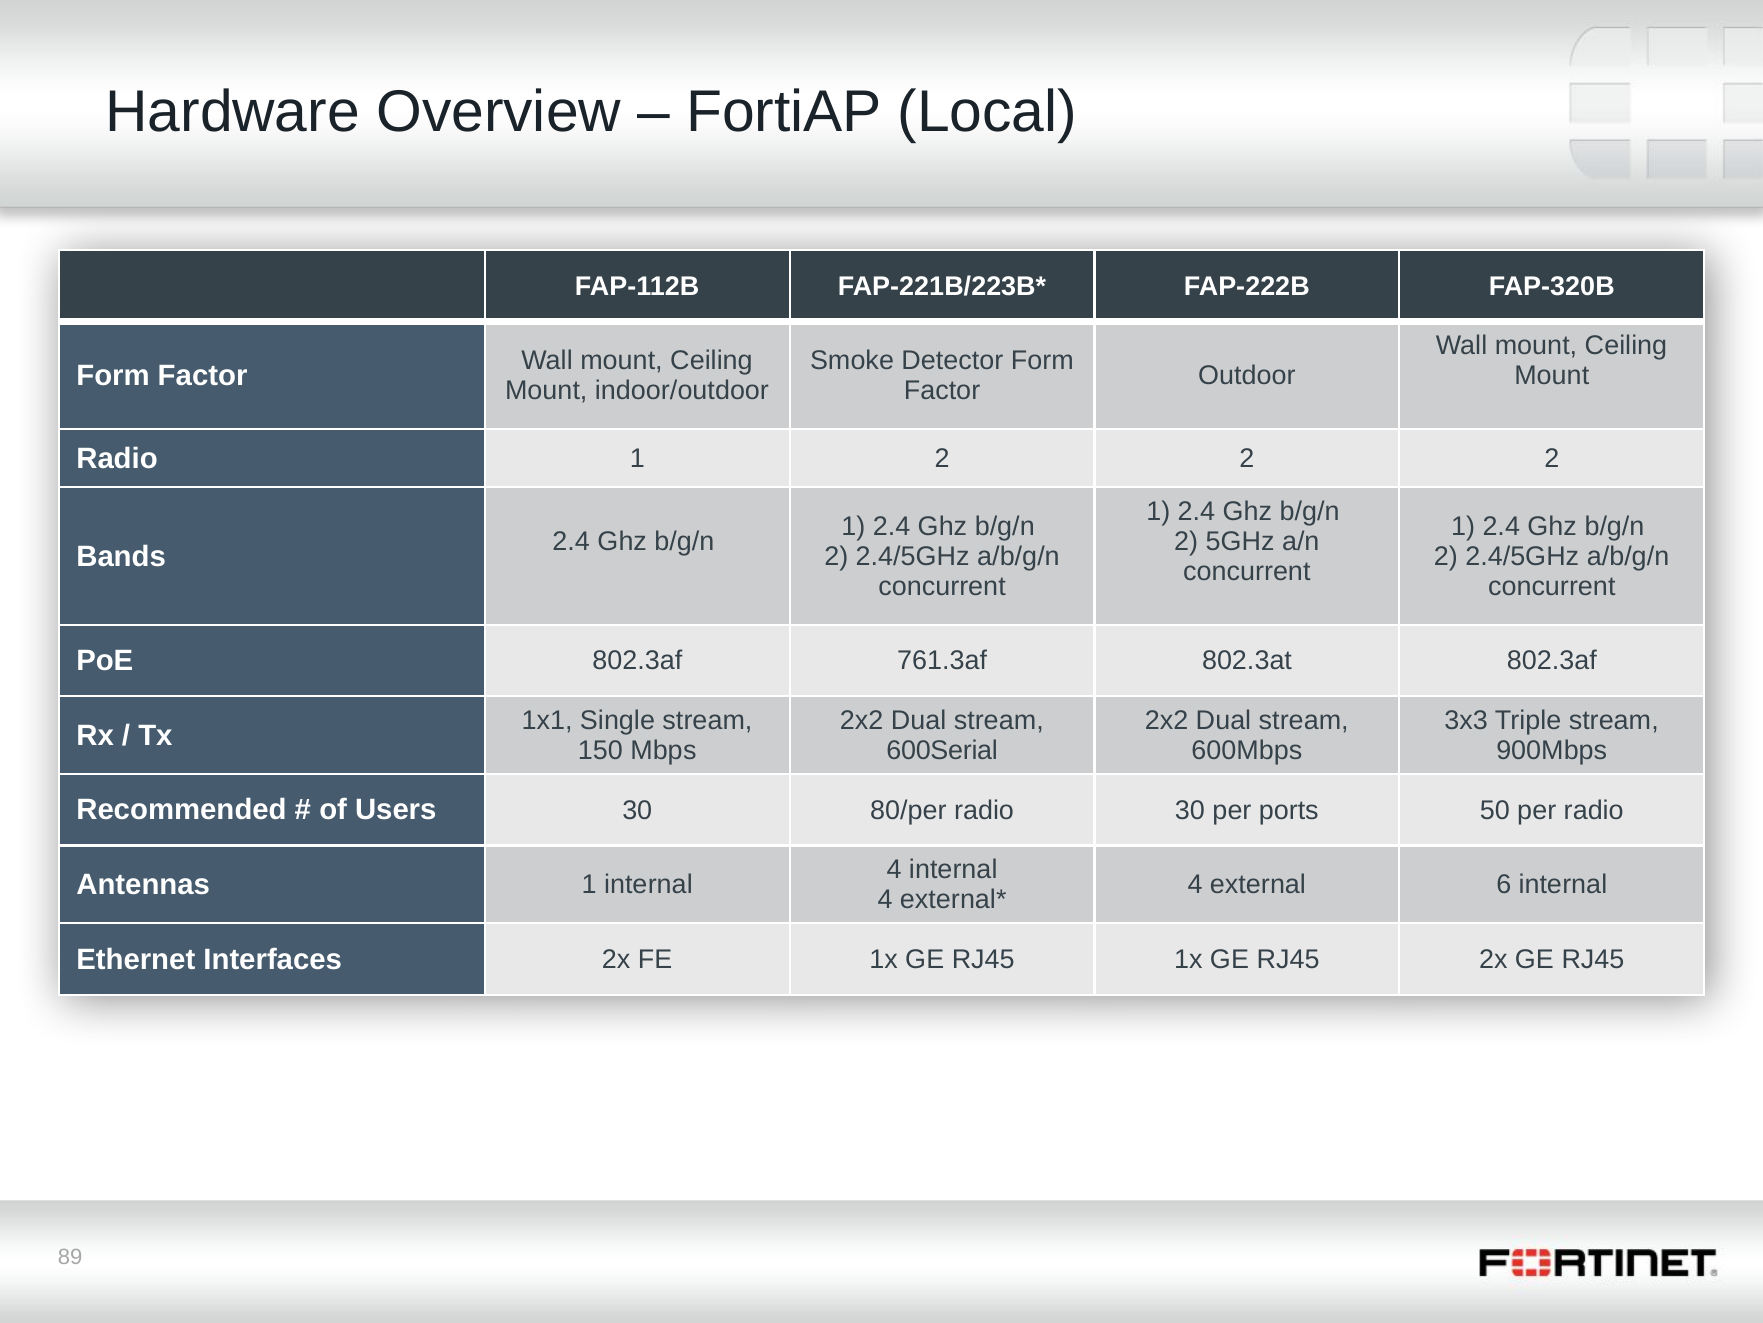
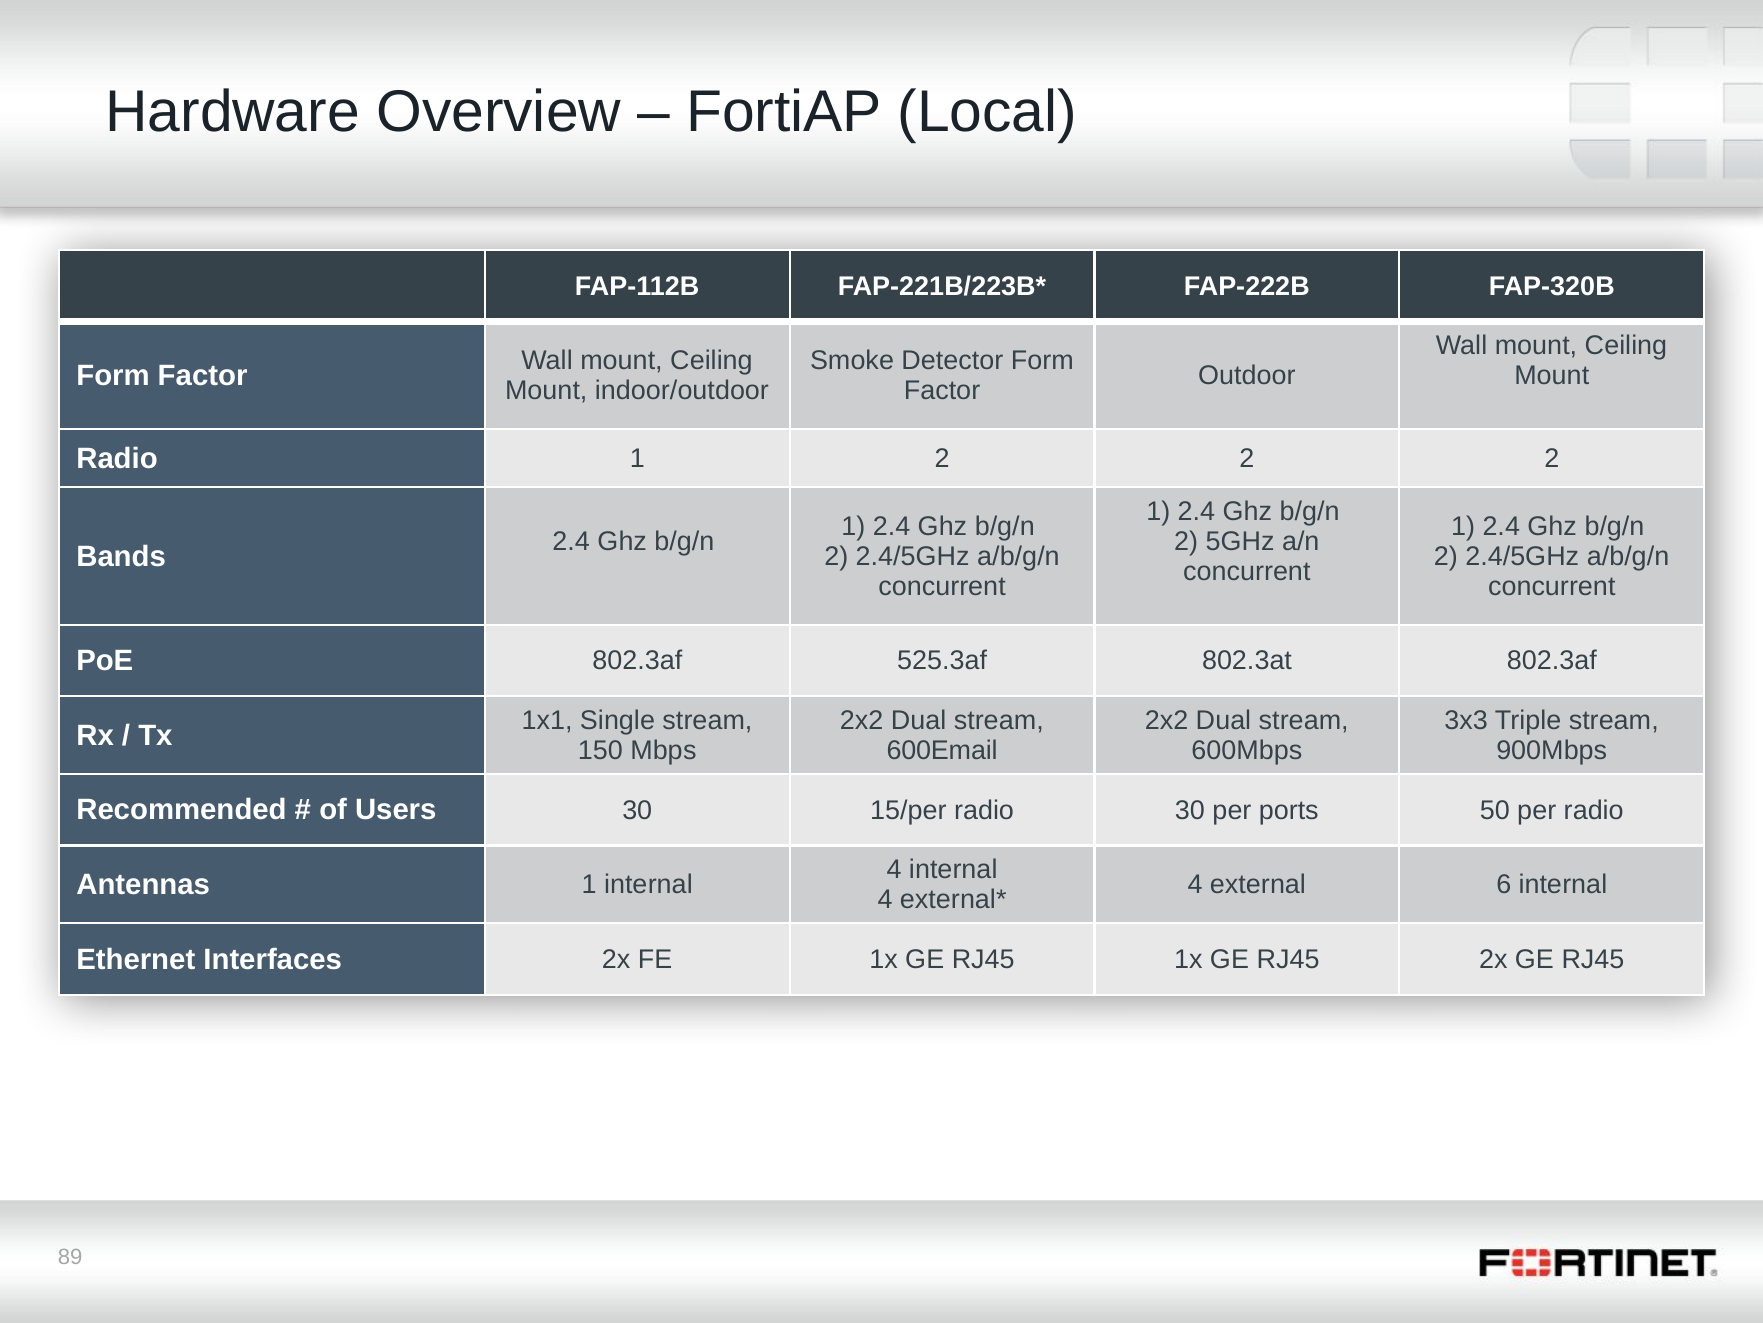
761.3af: 761.3af -> 525.3af
600Serial: 600Serial -> 600Email
80/per: 80/per -> 15/per
